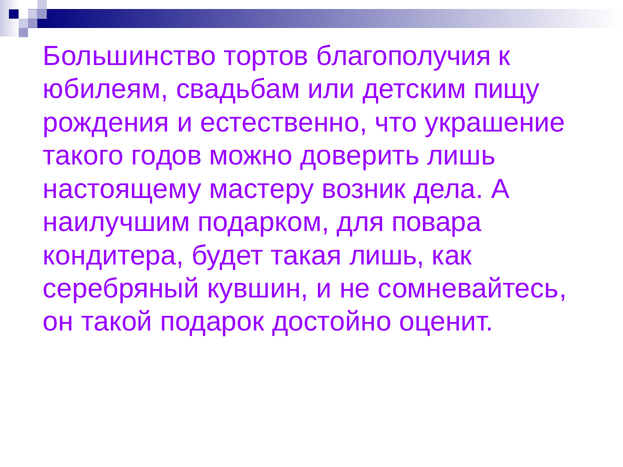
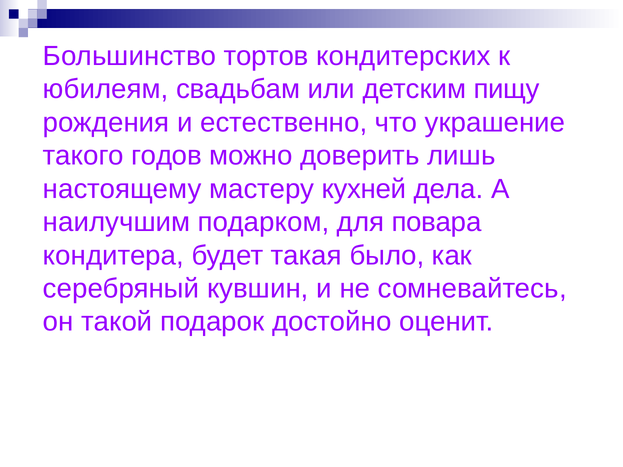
благополучия: благополучия -> кондитерских
возник: возник -> кухней
такая лишь: лишь -> было
